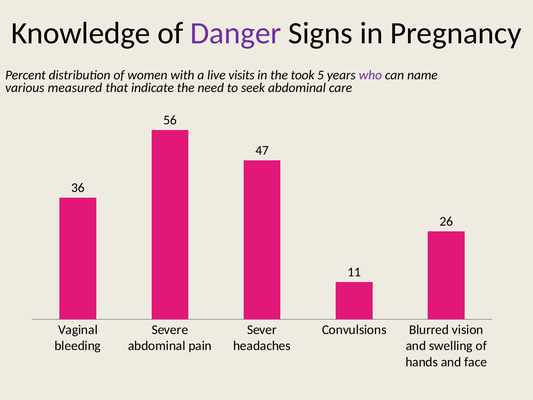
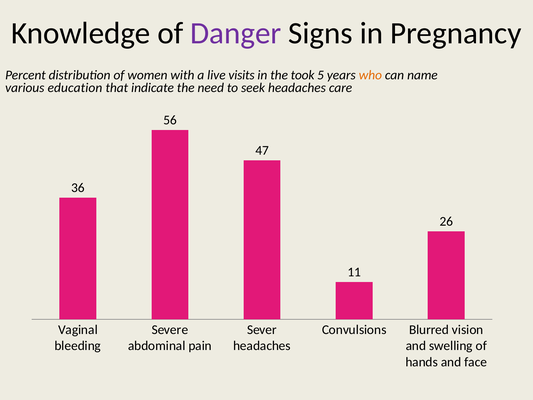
who colour: purple -> orange
measured: measured -> education
seek abdominal: abdominal -> headaches
